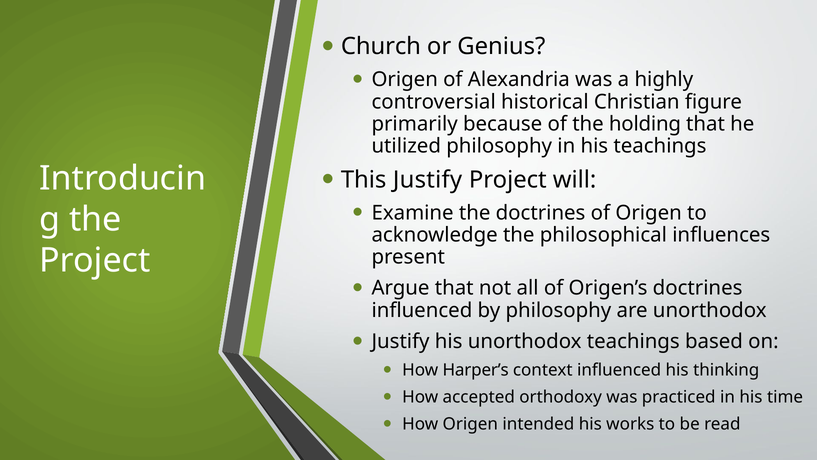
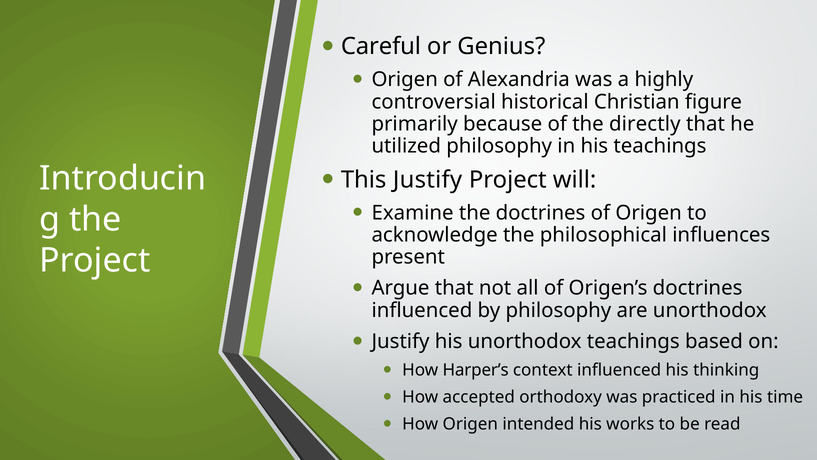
Church: Church -> Careful
holding: holding -> directly
